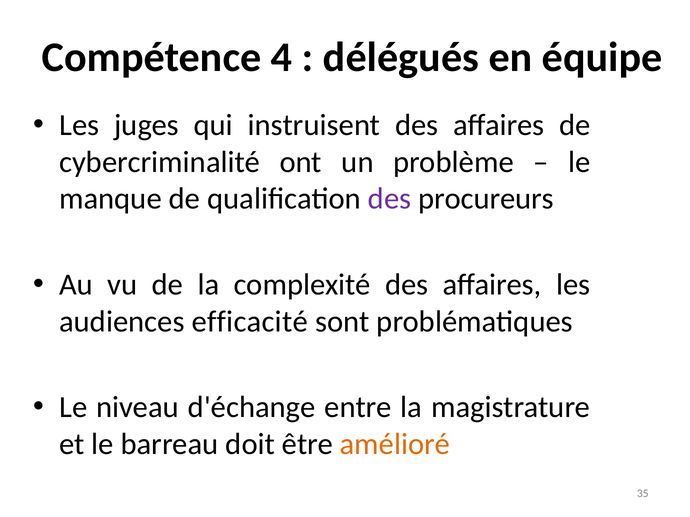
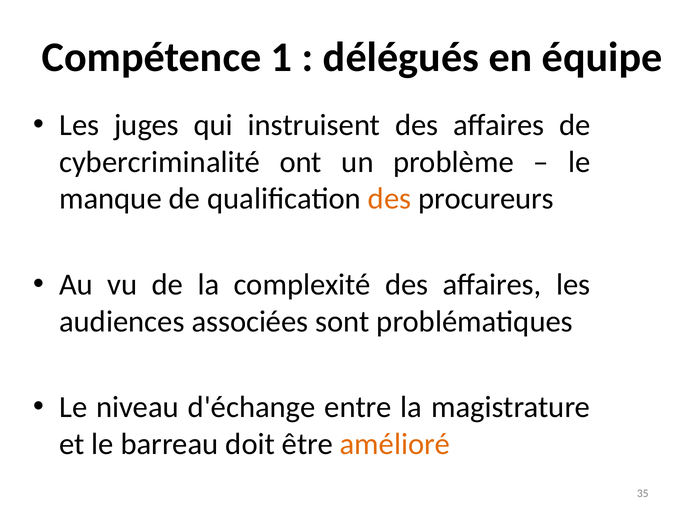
4: 4 -> 1
des at (390, 199) colour: purple -> orange
efficacité: efficacité -> associées
